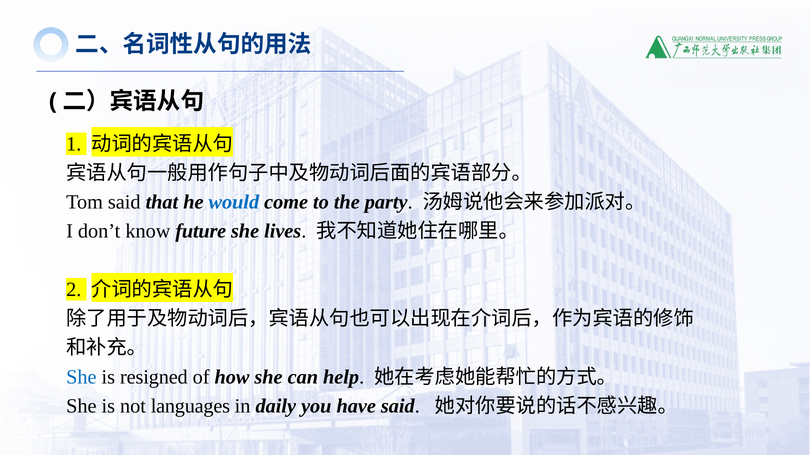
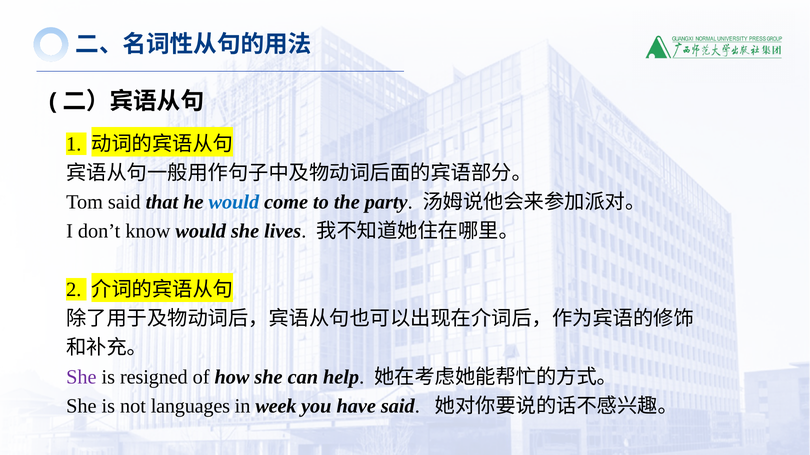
know future: future -> would
She at (81, 377) colour: blue -> purple
daily: daily -> week
